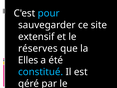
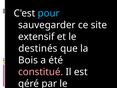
réserves: réserves -> destinés
Elles: Elles -> Bois
constitué colour: light blue -> pink
